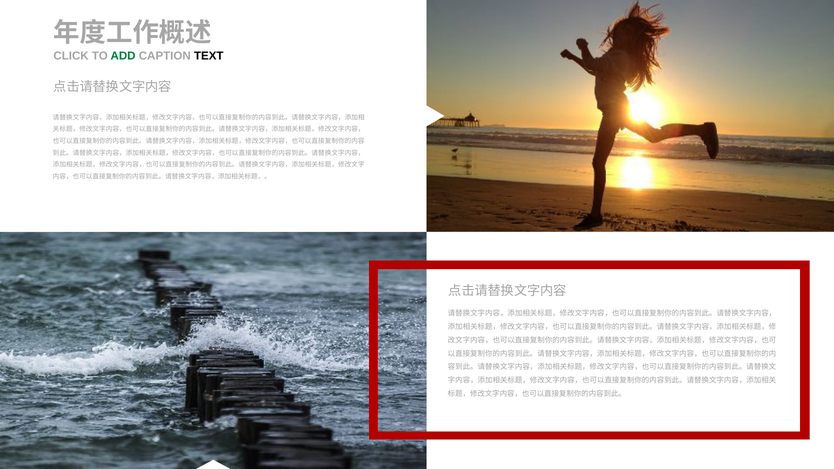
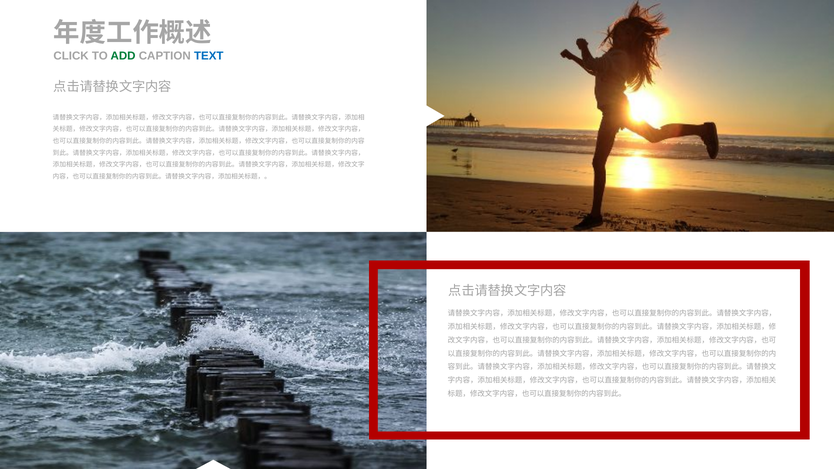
TEXT colour: black -> blue
